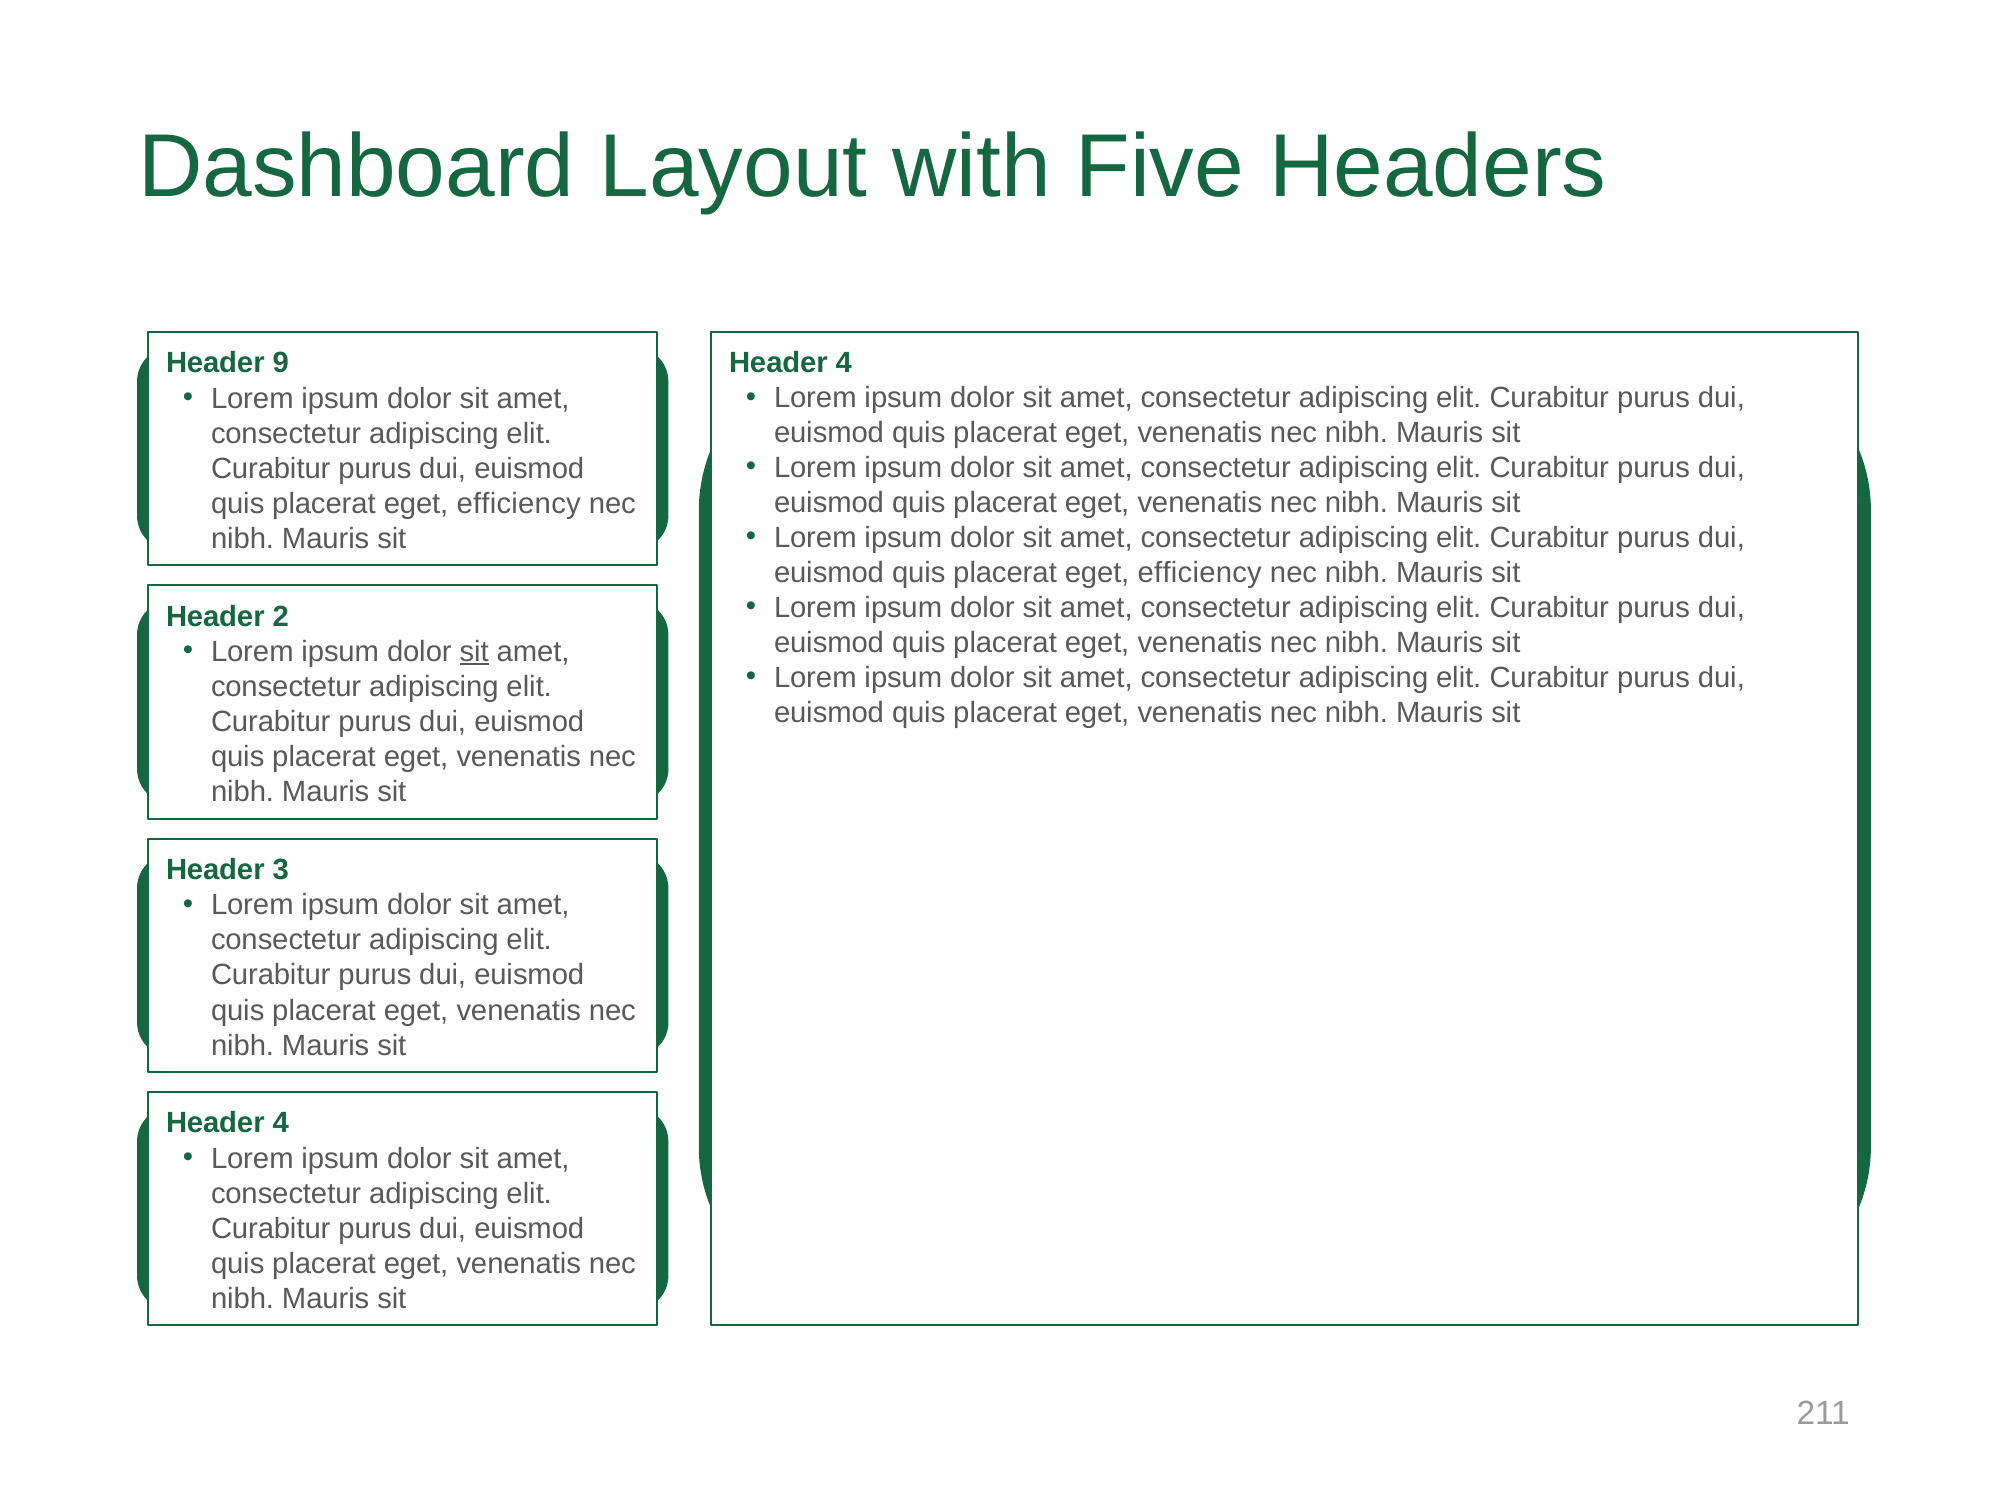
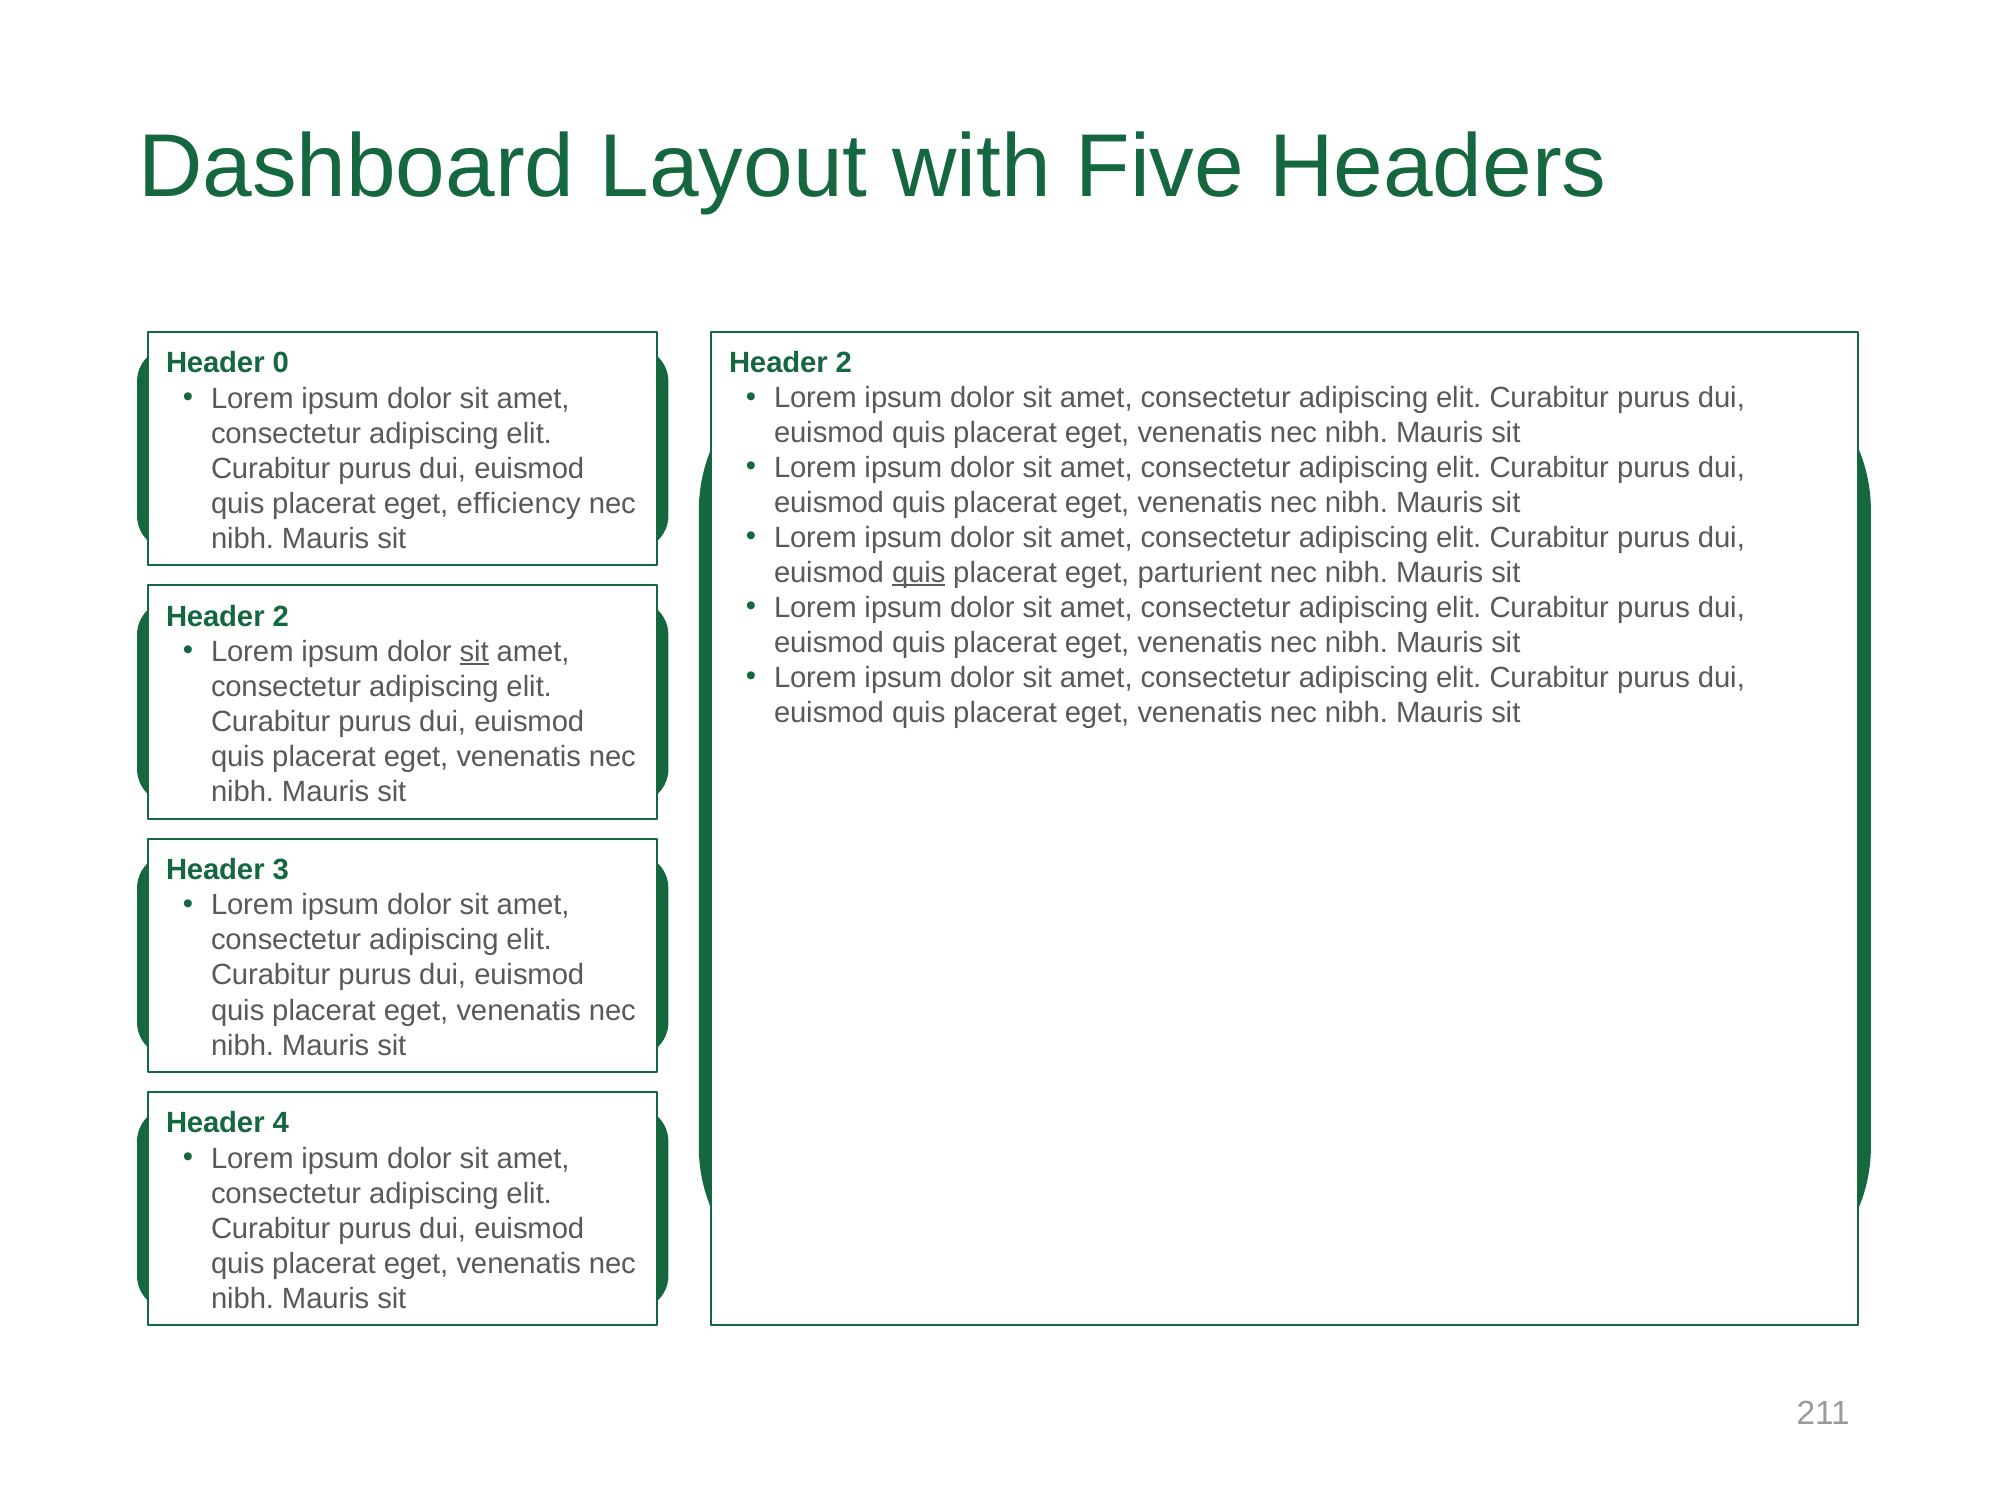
4 at (844, 363): 4 -> 2
9: 9 -> 0
quis at (919, 573) underline: none -> present
efficiency at (1200, 573): efficiency -> parturient
